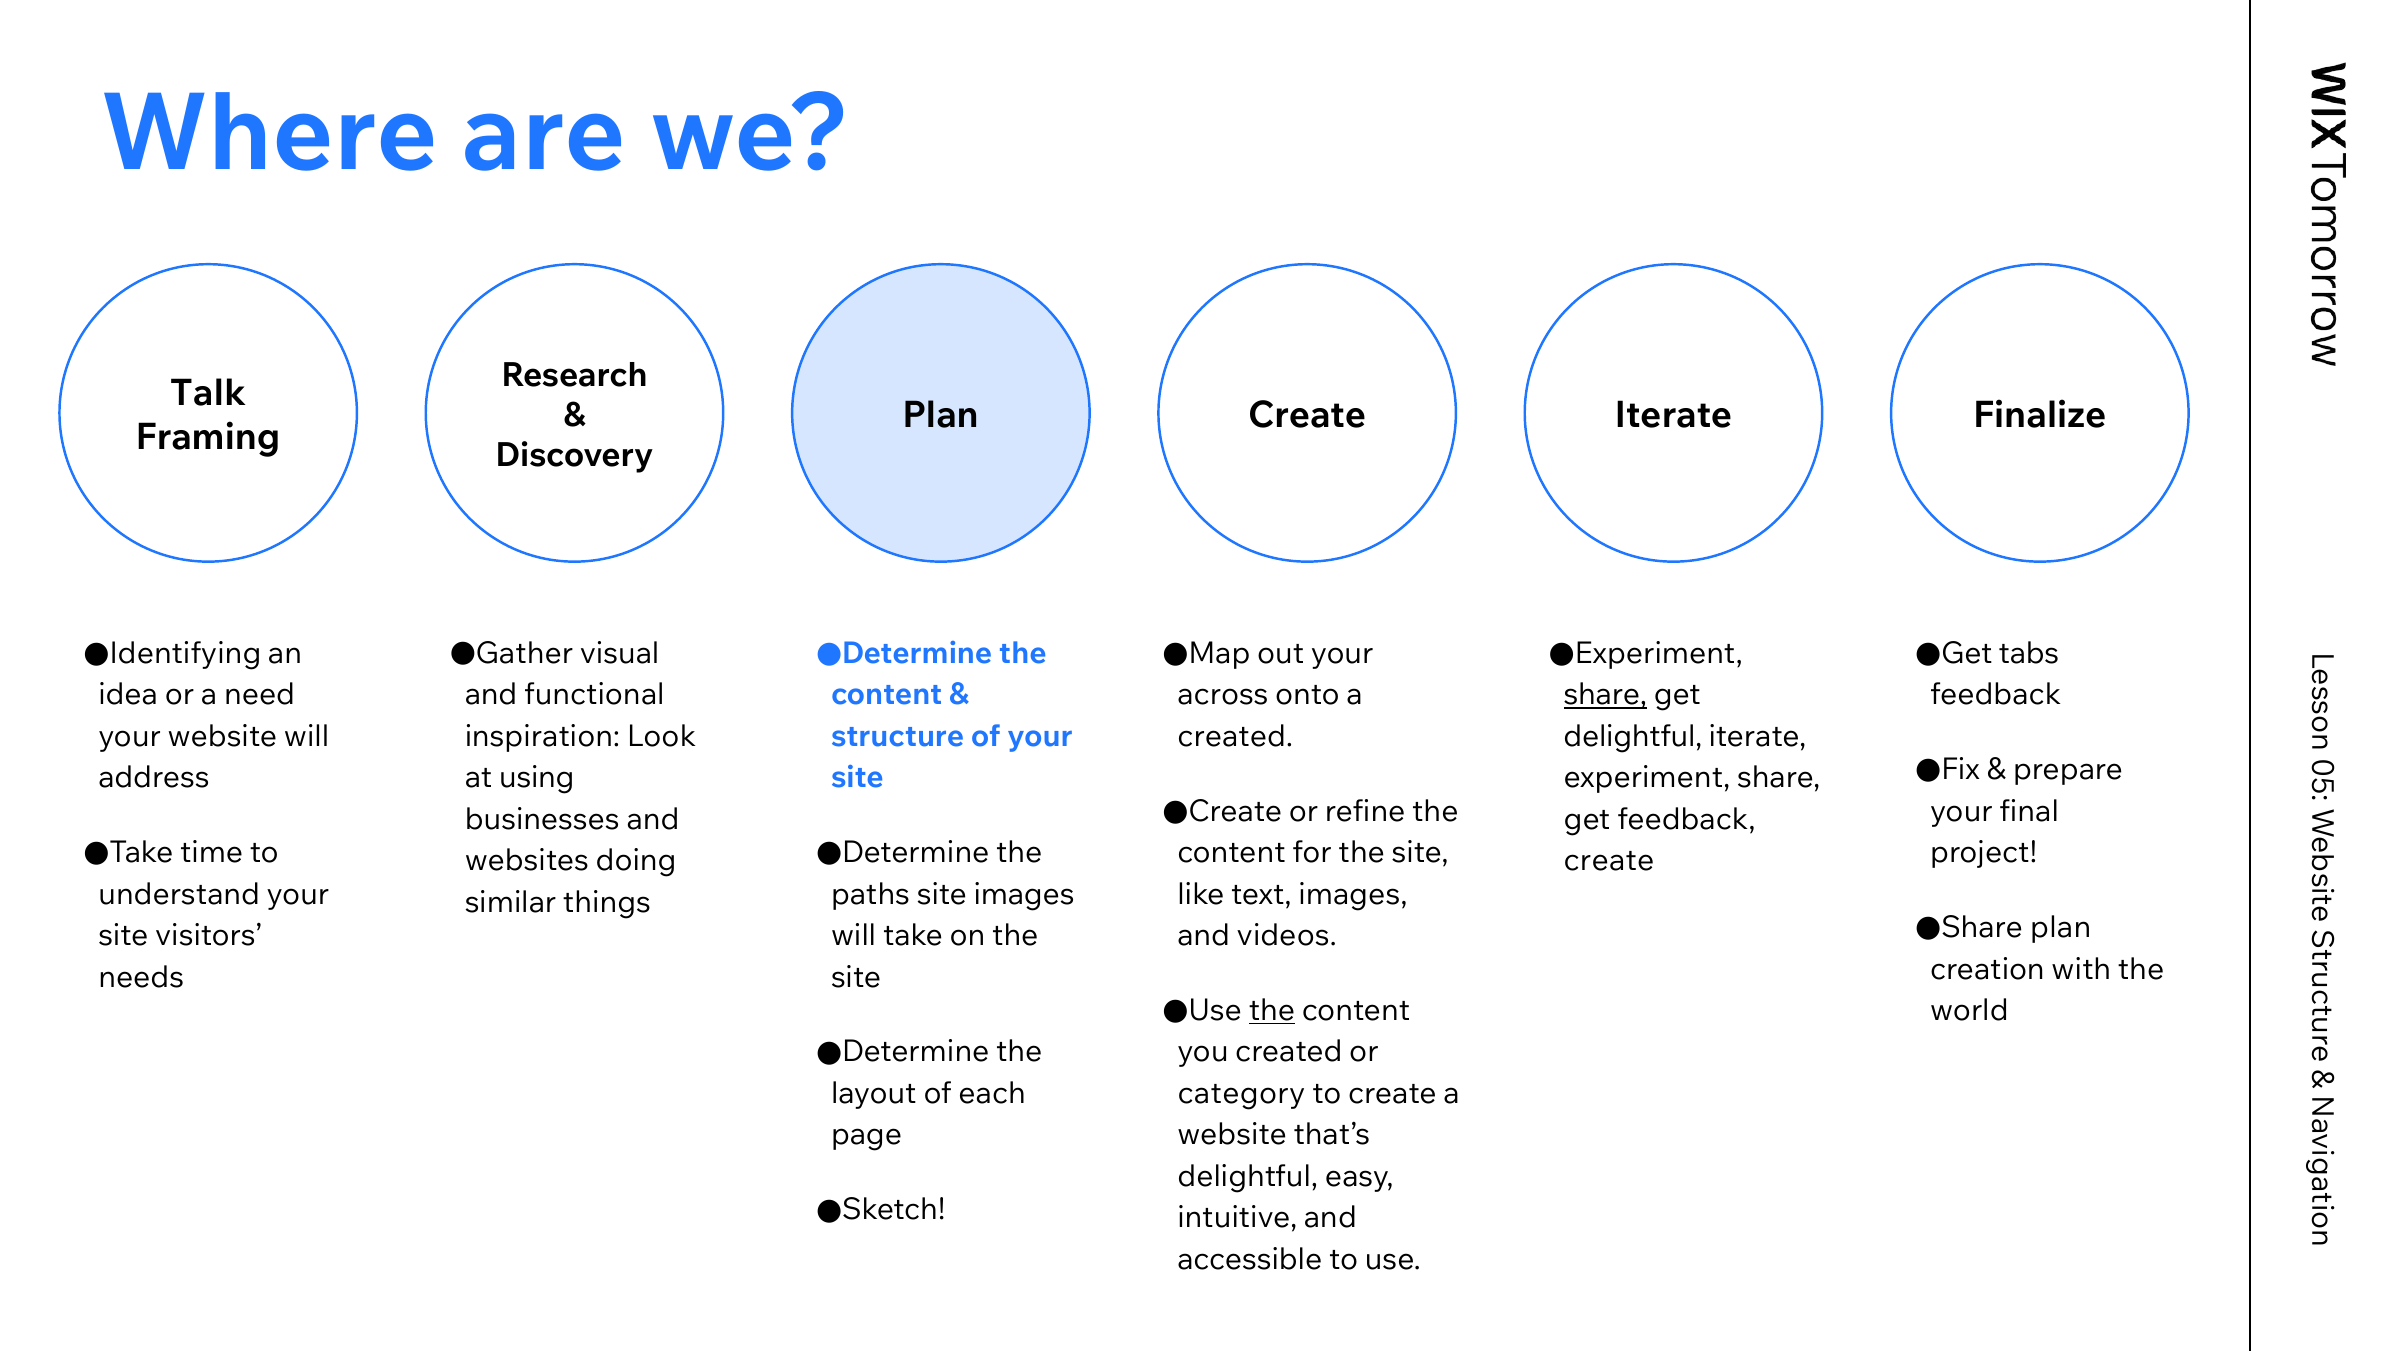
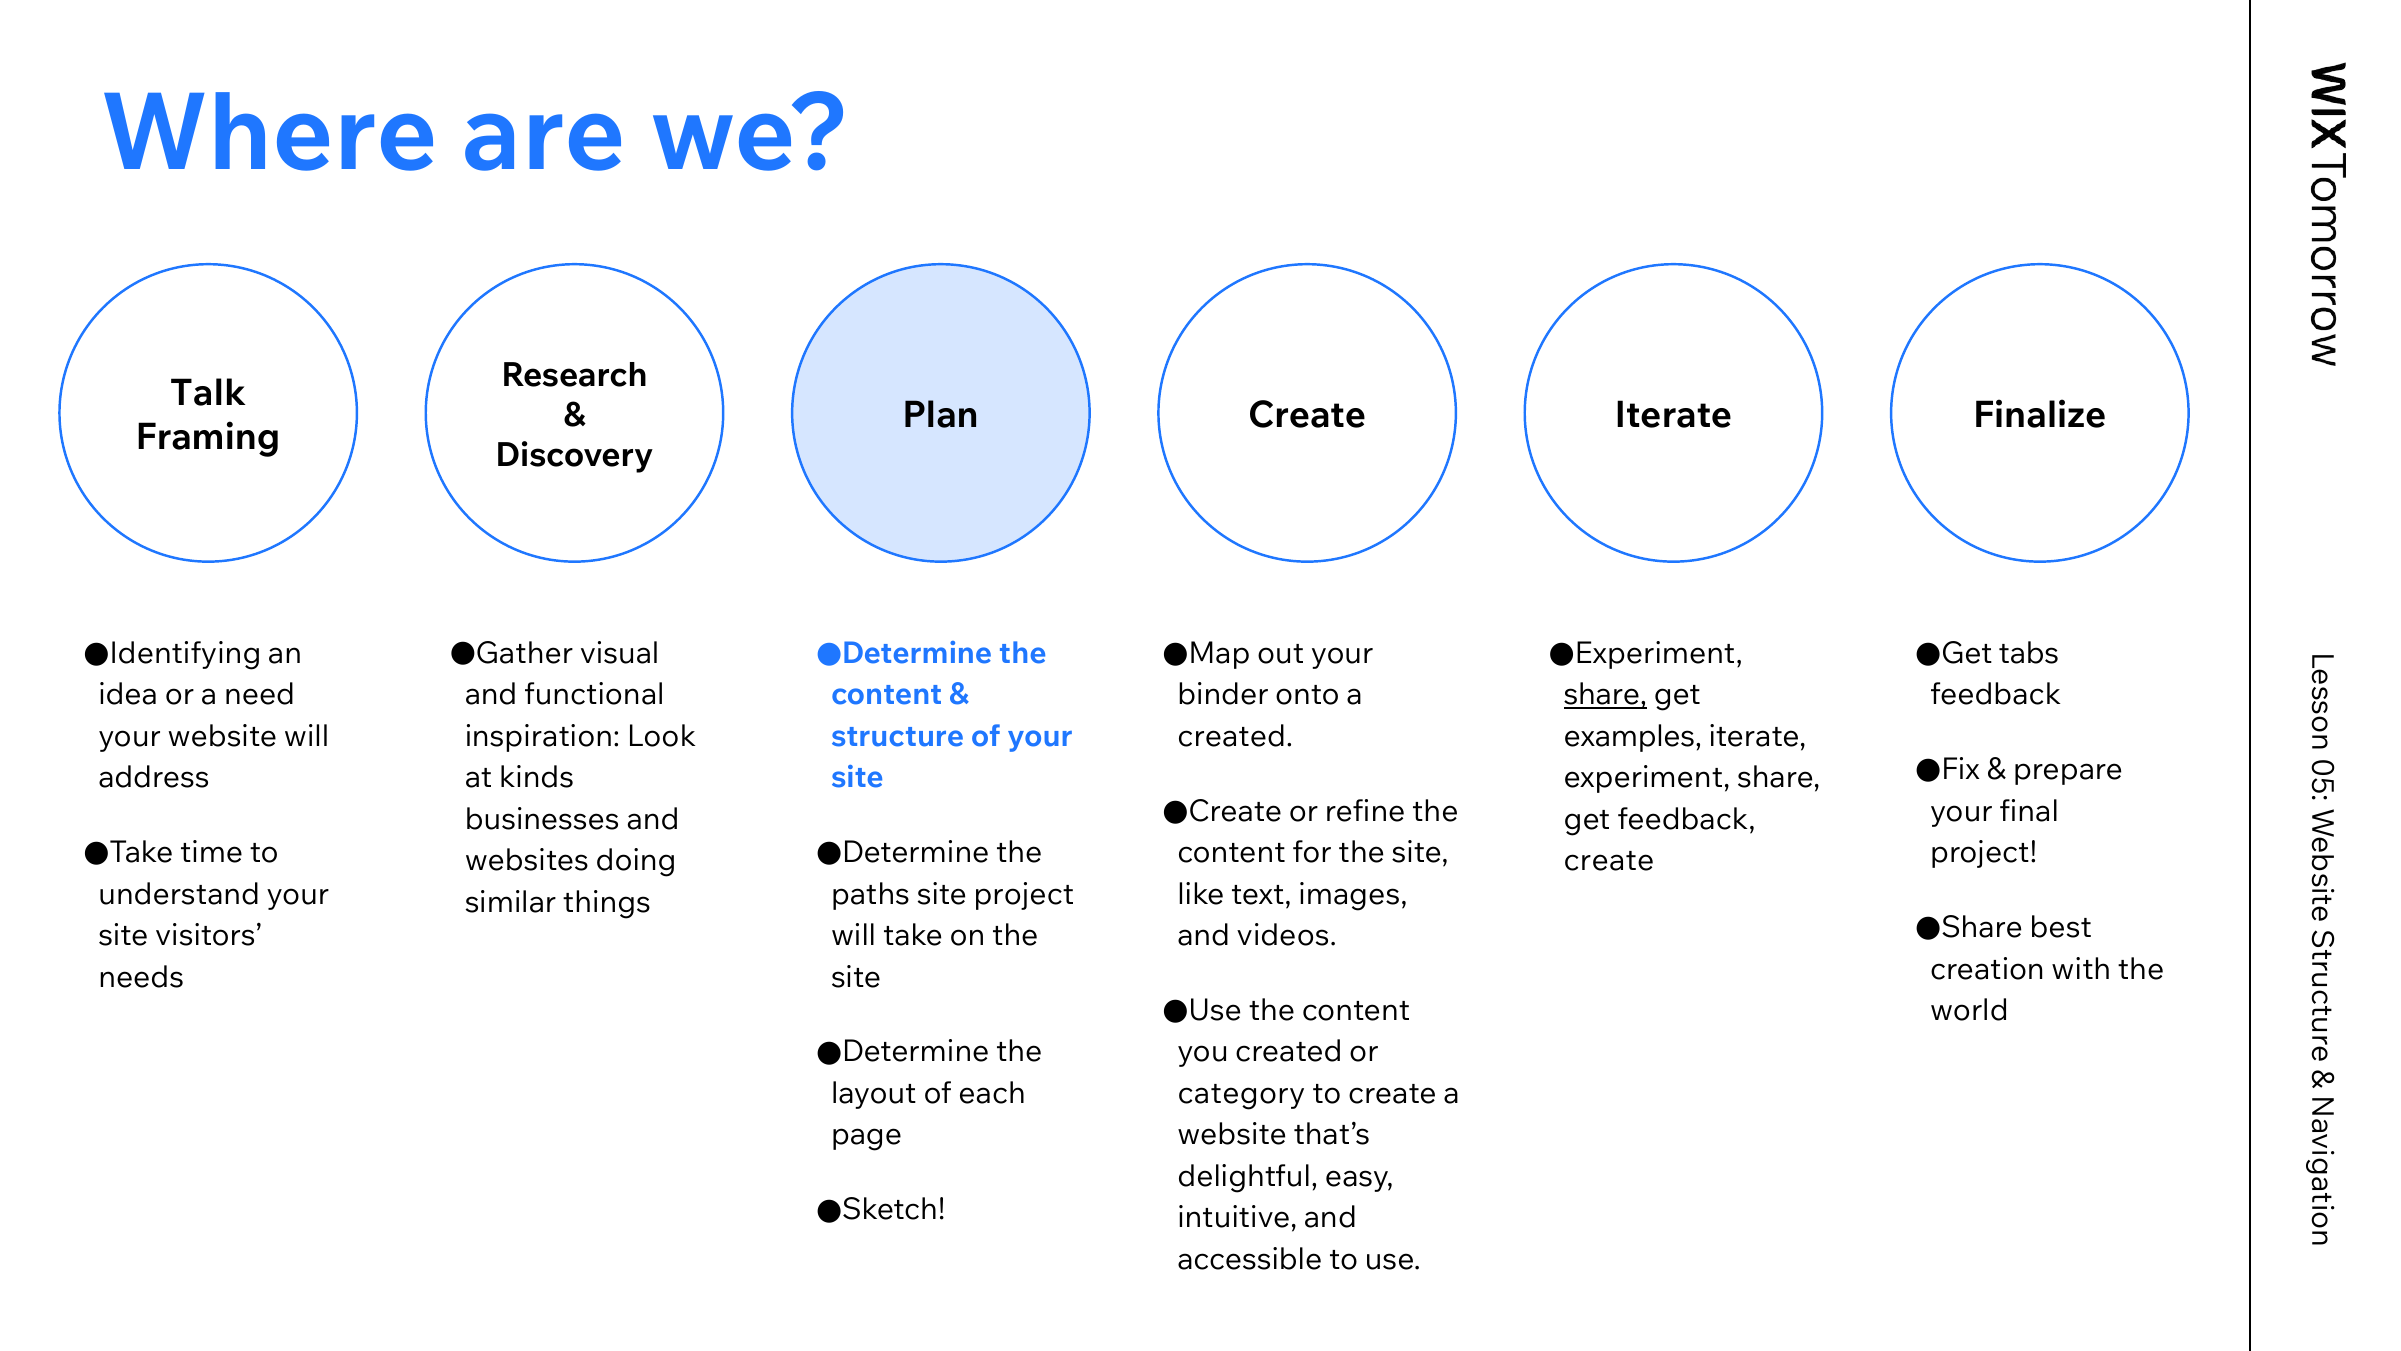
across: across -> binder
delightful at (1633, 736): delightful -> examples
using: using -> kinds
site images: images -> project
plan at (2061, 927): plan -> best
the at (1272, 1010) underline: present -> none
